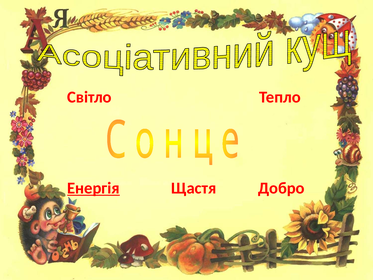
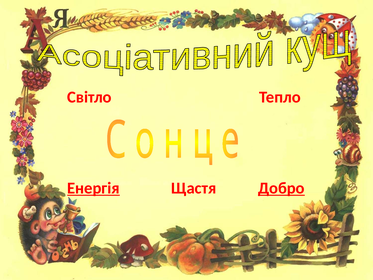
Добро underline: none -> present
